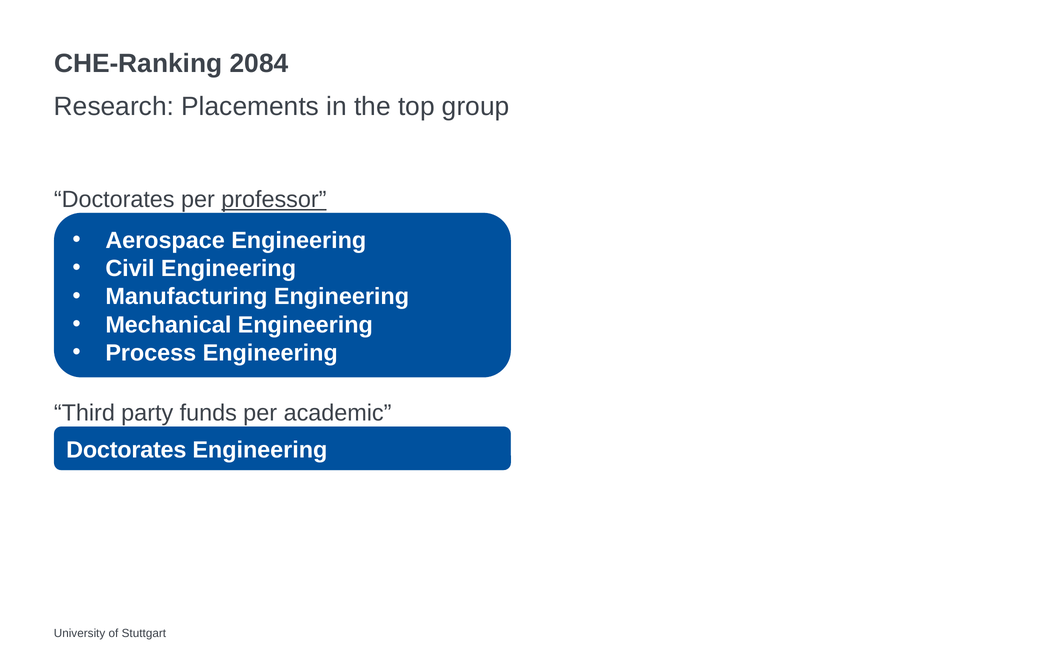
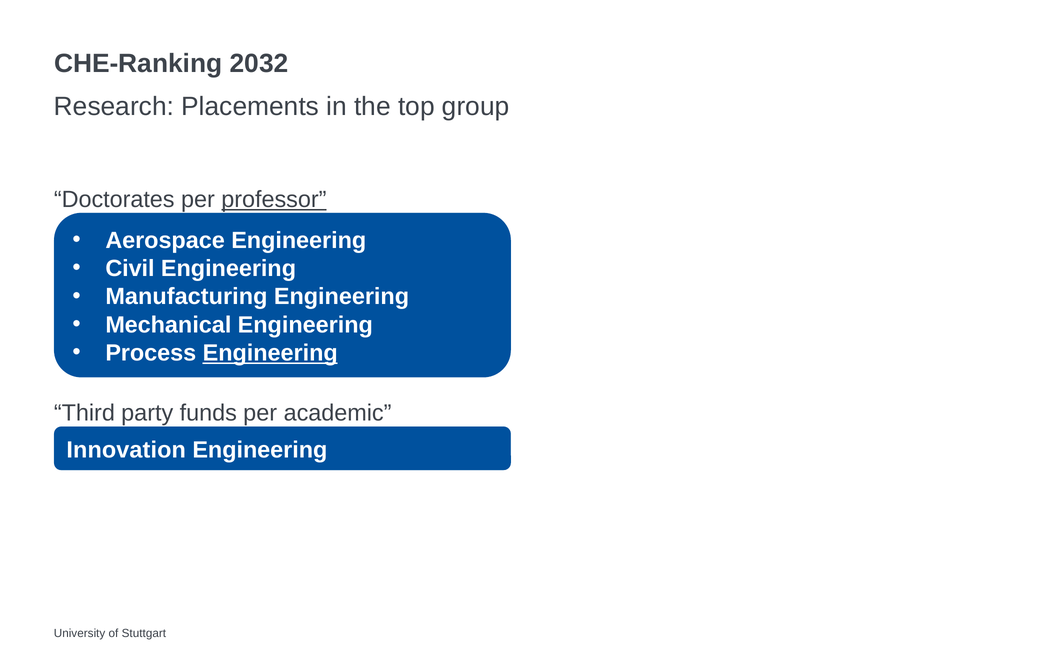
2084: 2084 -> 2032
Engineering at (270, 353) underline: none -> present
Doctorates at (126, 450): Doctorates -> Innovation
